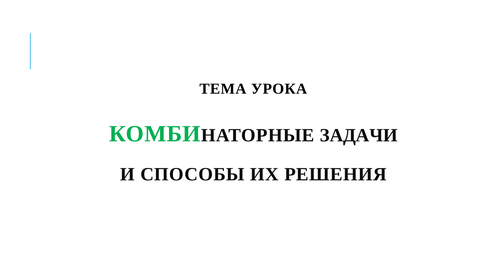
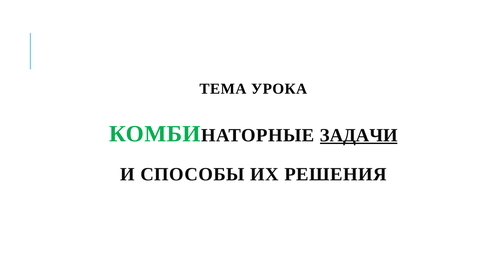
ЗАДАЧИ underline: none -> present
